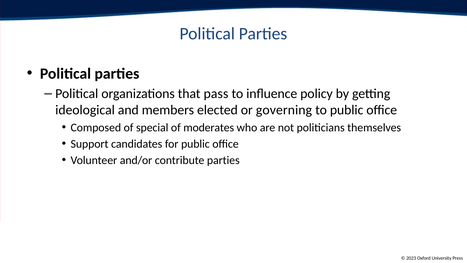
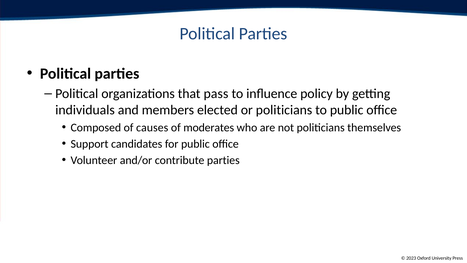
ideological: ideological -> individuals
or governing: governing -> politicians
special: special -> causes
